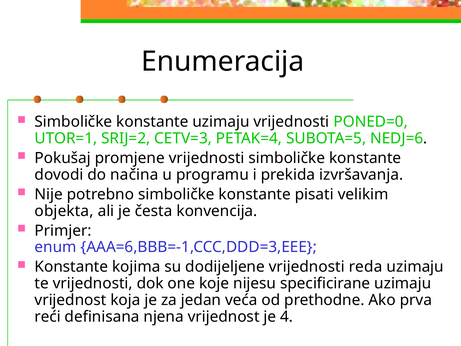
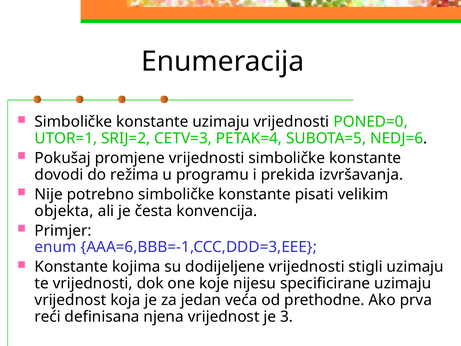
načina: načina -> režima
reda: reda -> stigli
4: 4 -> 3
